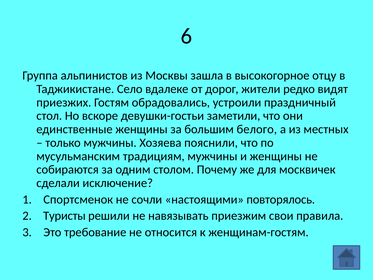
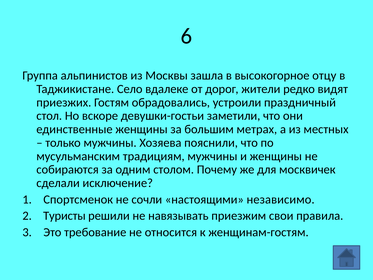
белого: белого -> метрах
повторялось: повторялось -> независимо
